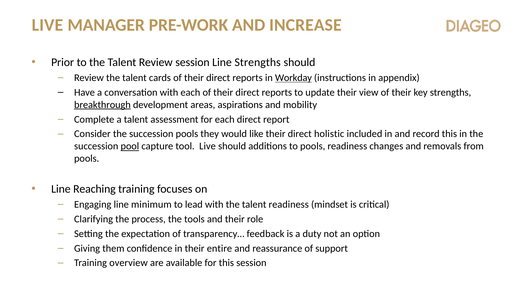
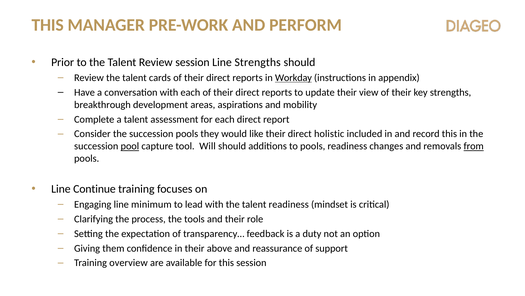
LIVE at (47, 25): LIVE -> THIS
INCREASE: INCREASE -> PERFORM
breakthrough underline: present -> none
tool Live: Live -> Will
from underline: none -> present
Reaching: Reaching -> Continue
entire: entire -> above
